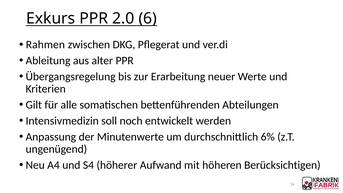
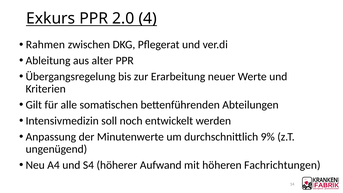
6: 6 -> 4
6%: 6% -> 9%
Berücksichtigen: Berücksichtigen -> Fachrichtungen
